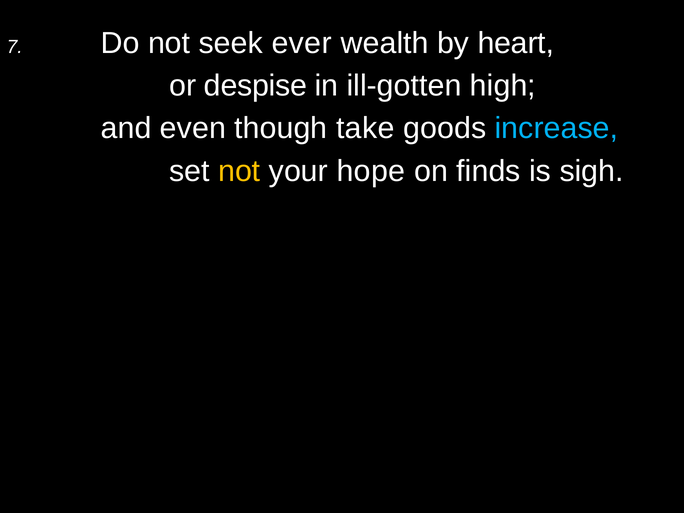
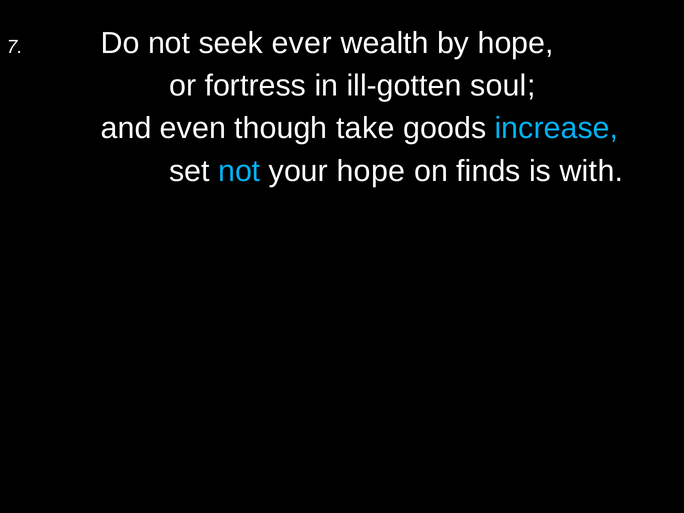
by heart: heart -> hope
despise: despise -> fortress
high: high -> soul
not at (239, 171) colour: yellow -> light blue
sigh: sigh -> with
